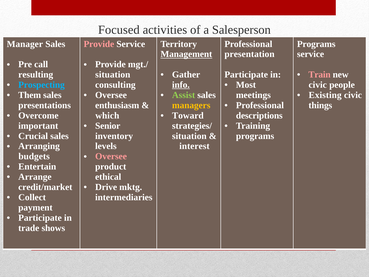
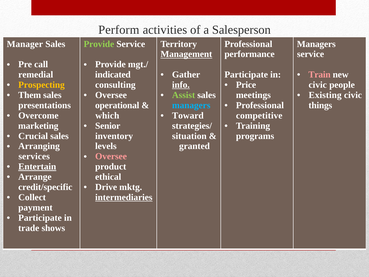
Focused: Focused -> Perform
Provide at (99, 44) colour: pink -> light green
Programs at (316, 44): Programs -> Managers
presentation: presentation -> performance
resulting: resulting -> remedial
situation at (113, 75): situation -> indicated
Prospecting colour: light blue -> yellow
Most: Most -> Price
enthusiasm: enthusiasm -> operational
managers at (191, 105) colour: yellow -> light blue
descriptions: descriptions -> competitive
important: important -> marketing
interest: interest -> granted
budgets: budgets -> services
Entertain underline: none -> present
credit/market: credit/market -> credit/specific
intermediaries underline: none -> present
